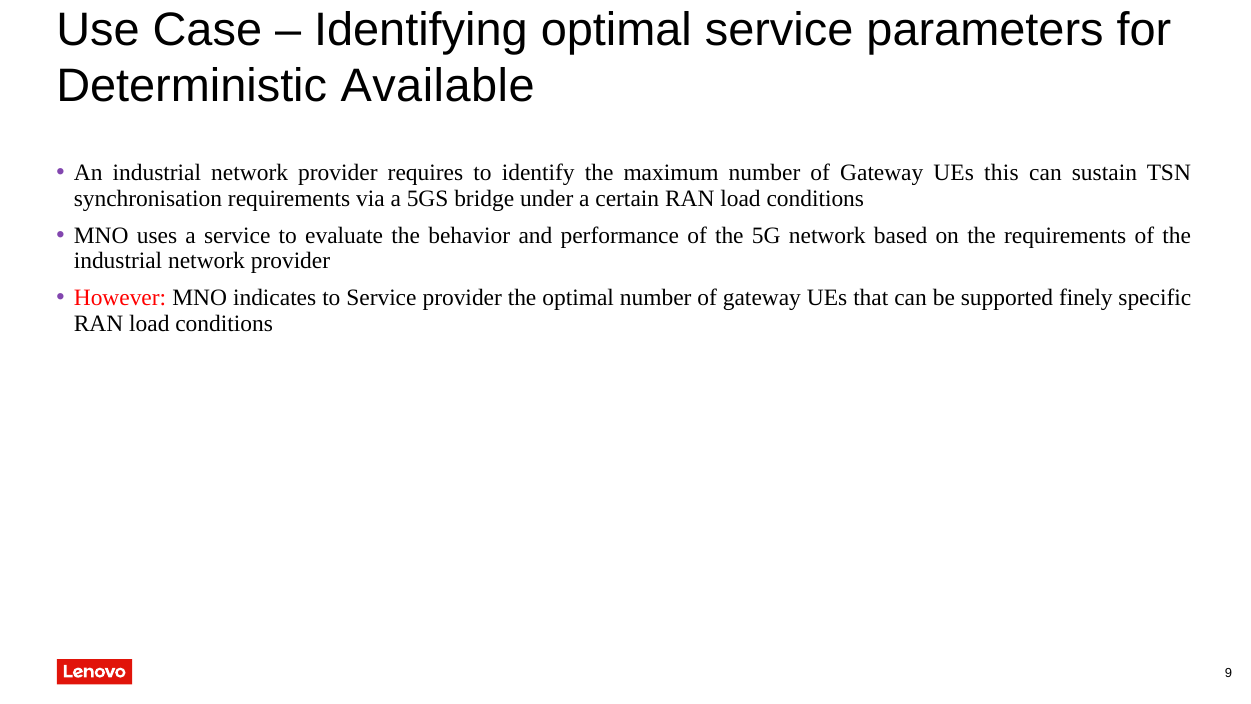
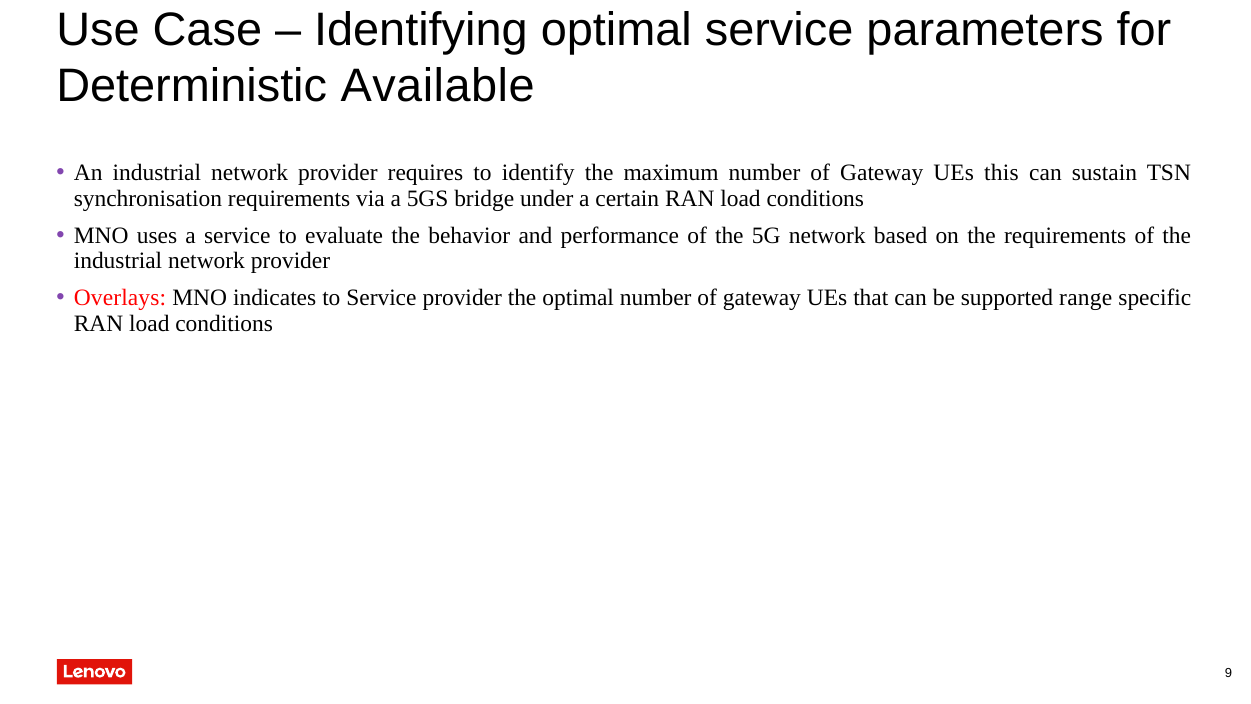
However: However -> Overlays
finely: finely -> range
